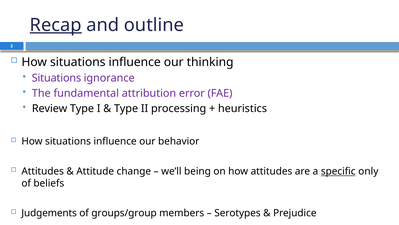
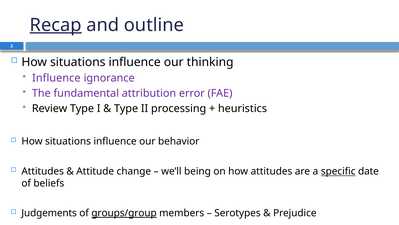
Situations at (56, 78): Situations -> Influence
only: only -> date
groups/group underline: none -> present
